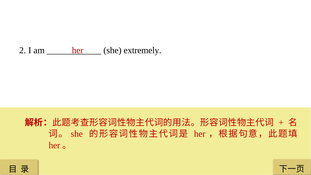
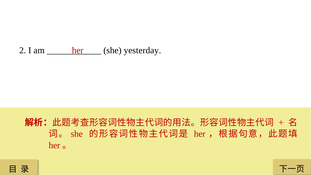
extremely: extremely -> yesterday
